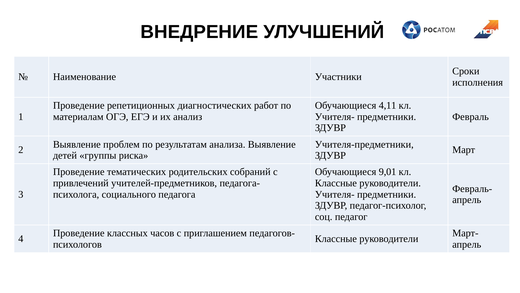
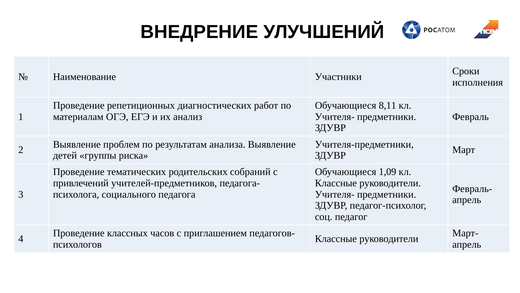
4,11: 4,11 -> 8,11
9,01: 9,01 -> 1,09
